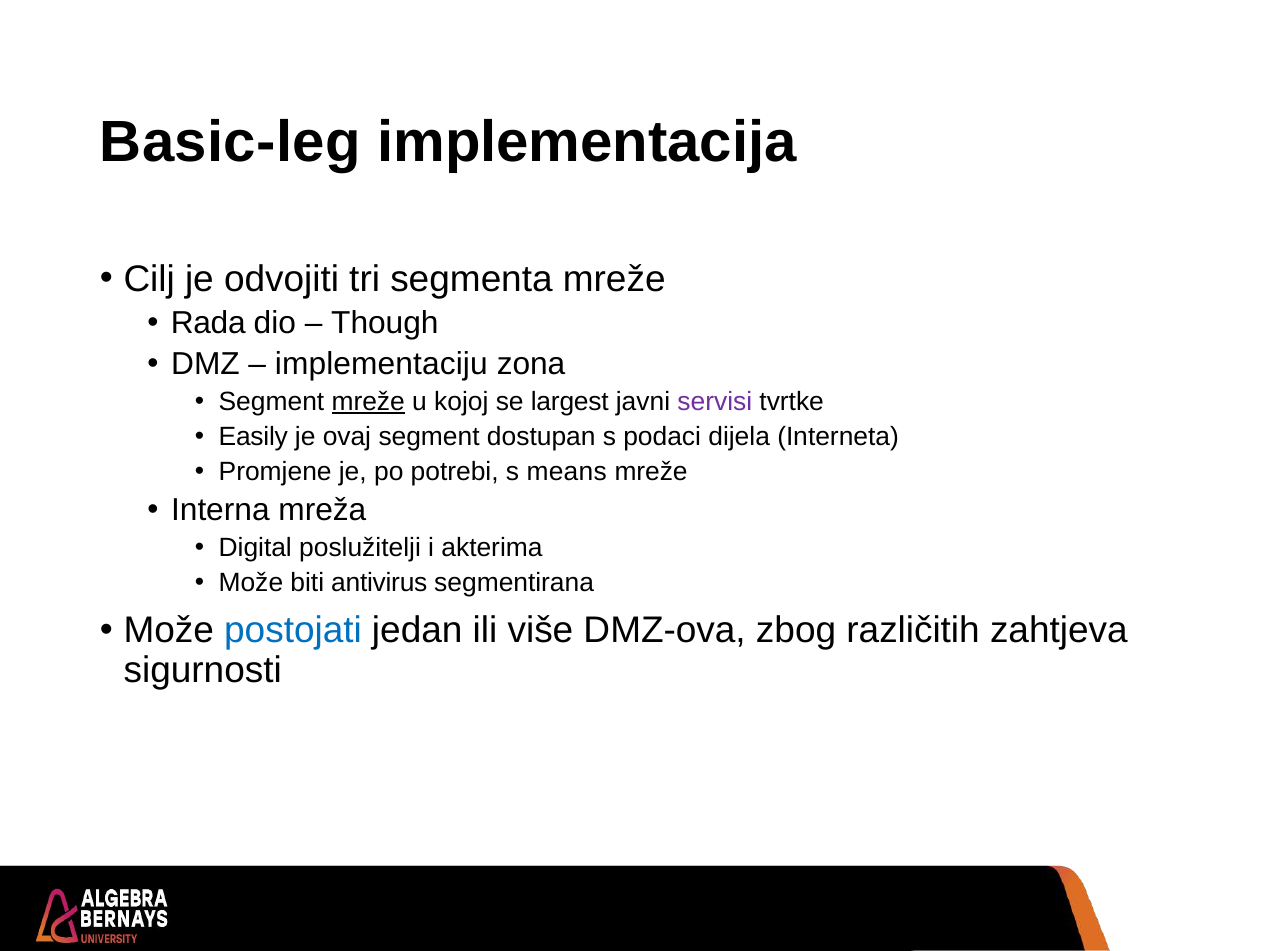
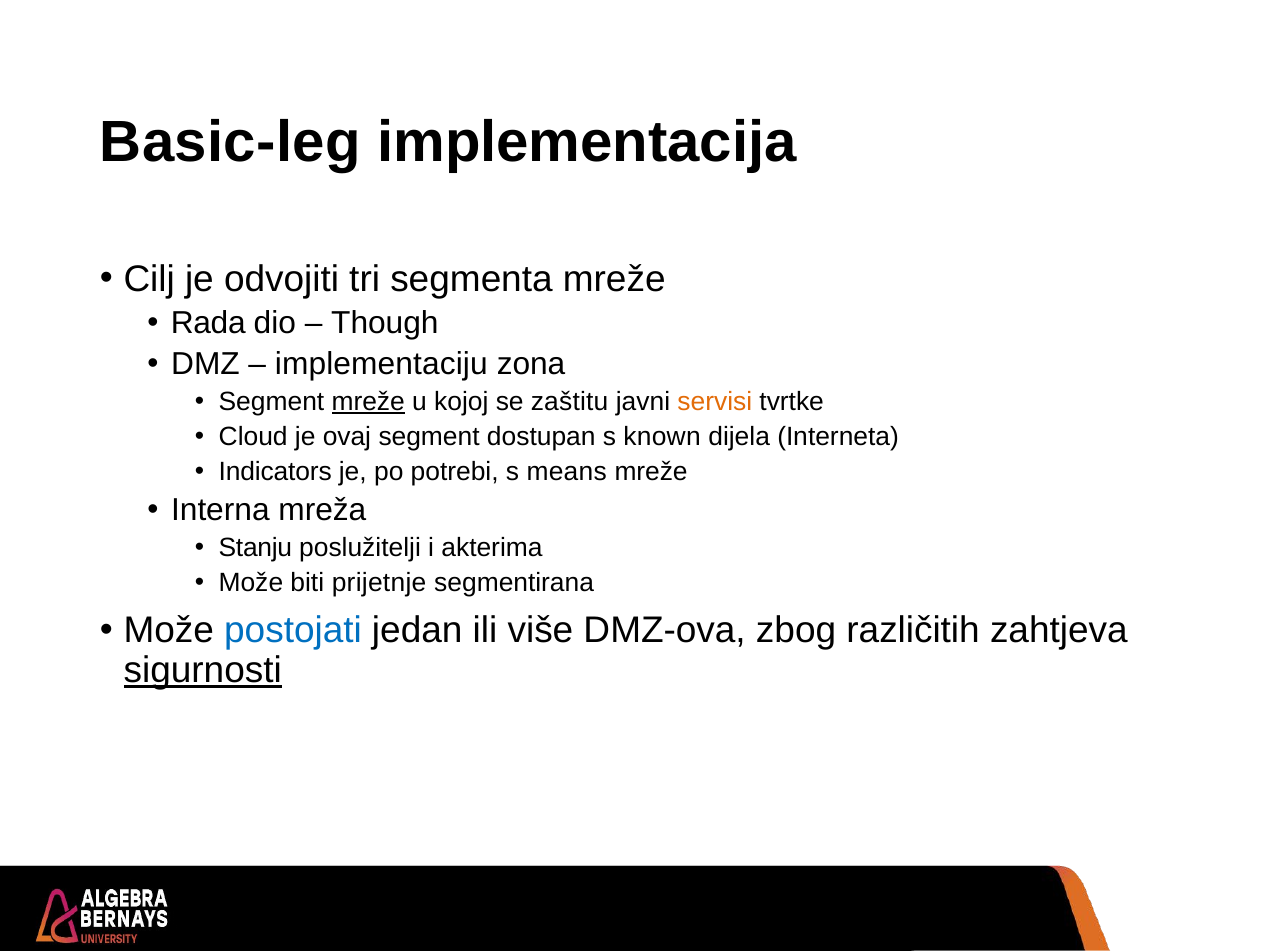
largest: largest -> zaštitu
servisi colour: purple -> orange
Easily: Easily -> Cloud
podaci: podaci -> known
Promjene: Promjene -> Indicators
Digital: Digital -> Stanju
antivirus: antivirus -> prijetnje
sigurnosti underline: none -> present
